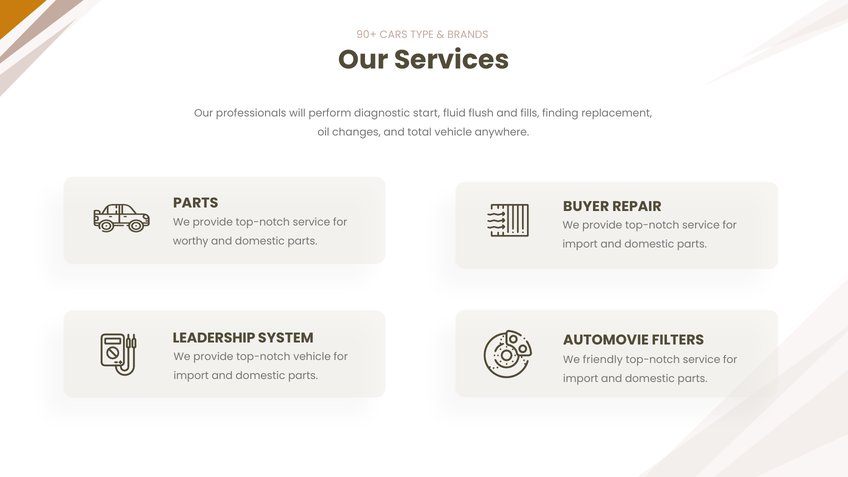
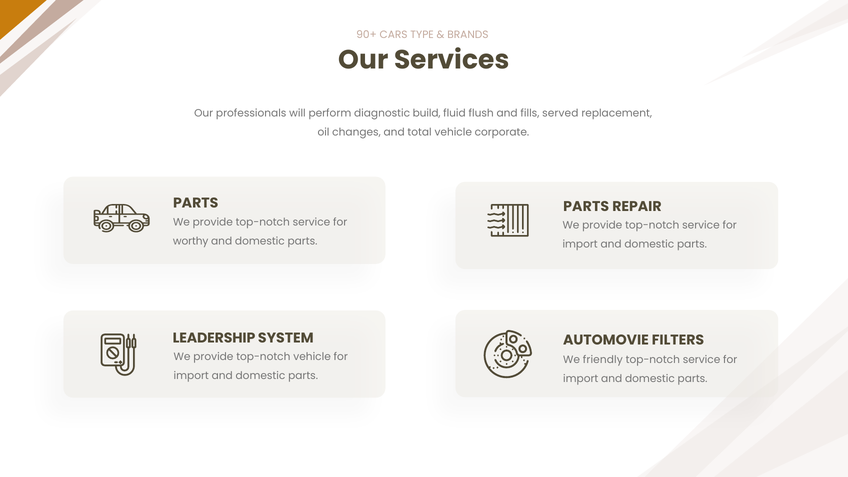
start: start -> build
finding: finding -> served
anywhere: anywhere -> corporate
BUYER at (586, 206): BUYER -> PARTS
